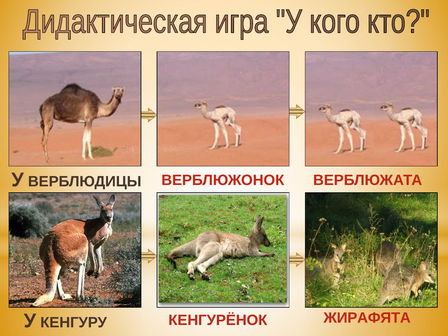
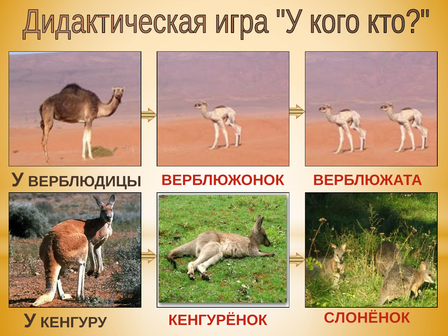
ЖИРАФЯТА: ЖИРАФЯТА -> СЛОНЁНОК
